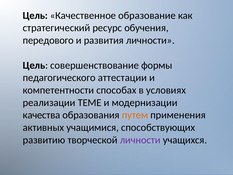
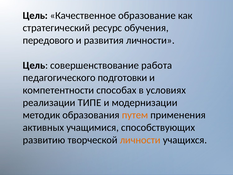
формы: формы -> работа
аттестации: аттестации -> подготовки
ТЕМЕ: ТЕМЕ -> ТИПЕ
качества: качества -> методик
личности at (140, 140) colour: purple -> orange
